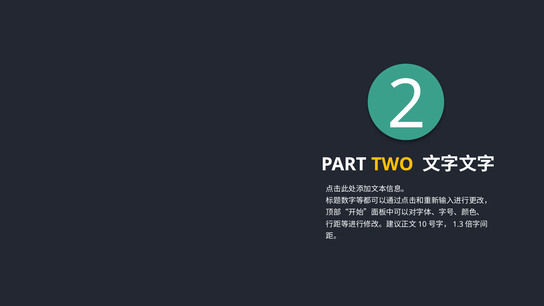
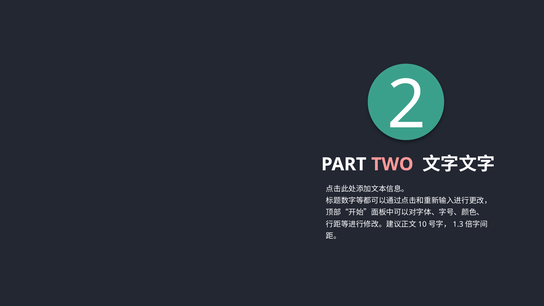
TWO colour: yellow -> pink
